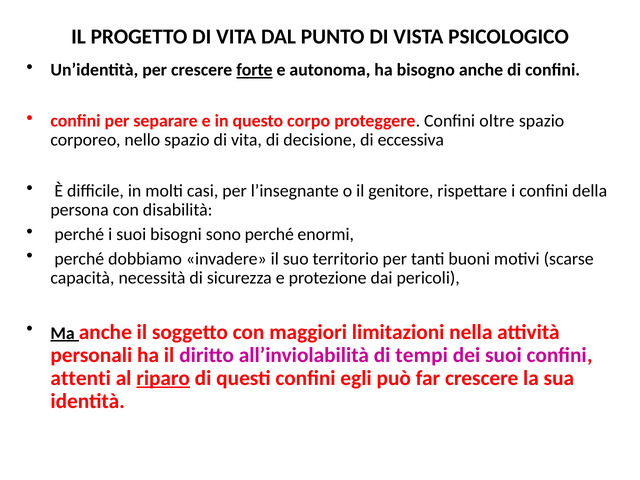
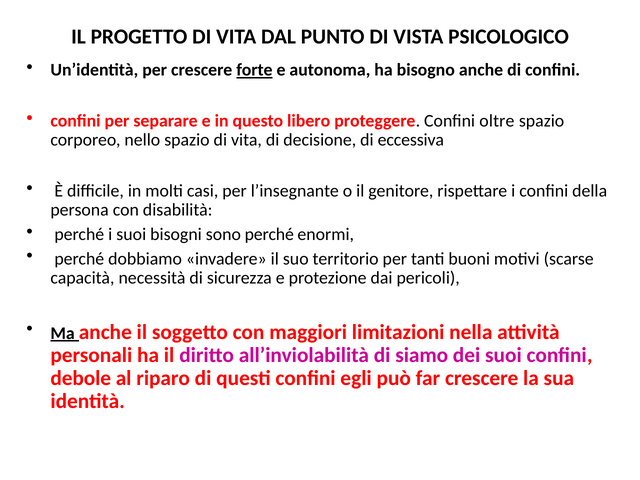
corpo: corpo -> libero
tempi: tempi -> siamo
attenti: attenti -> debole
riparo underline: present -> none
